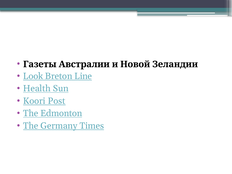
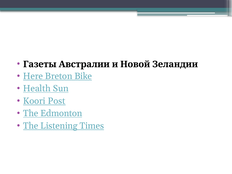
Look: Look -> Here
Line: Line -> Bike
Germany: Germany -> Listening
